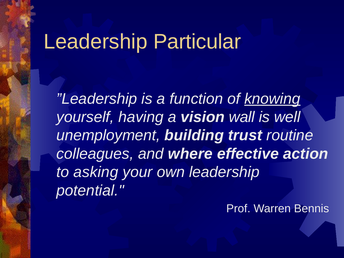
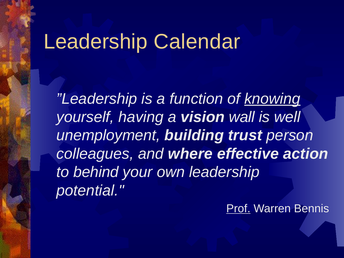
Particular: Particular -> Calendar
routine: routine -> person
asking: asking -> behind
Prof underline: none -> present
